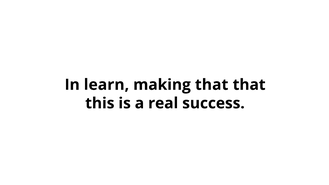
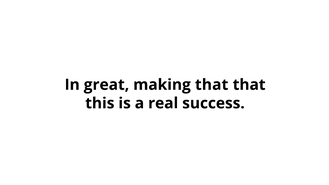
learn: learn -> great
